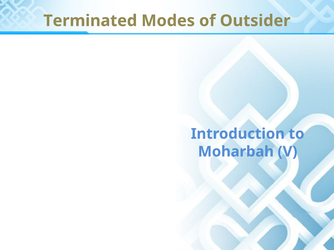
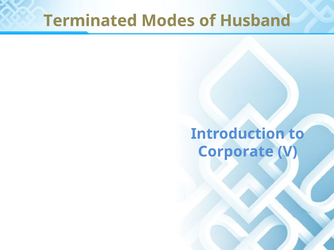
Outsider: Outsider -> Husband
Moharbah: Moharbah -> Corporate
